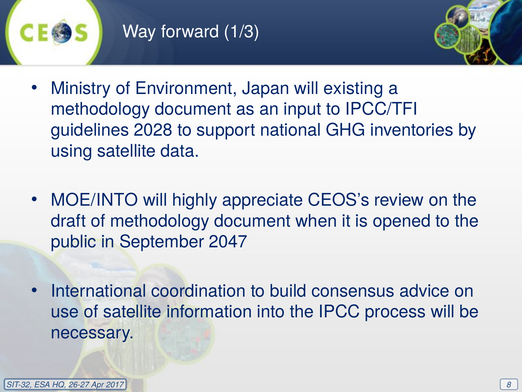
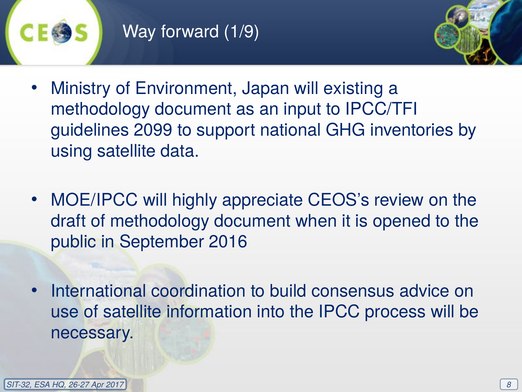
1/3: 1/3 -> 1/9
2028: 2028 -> 2099
MOE/INTO: MOE/INTO -> MOE/IPCC
2047: 2047 -> 2016
